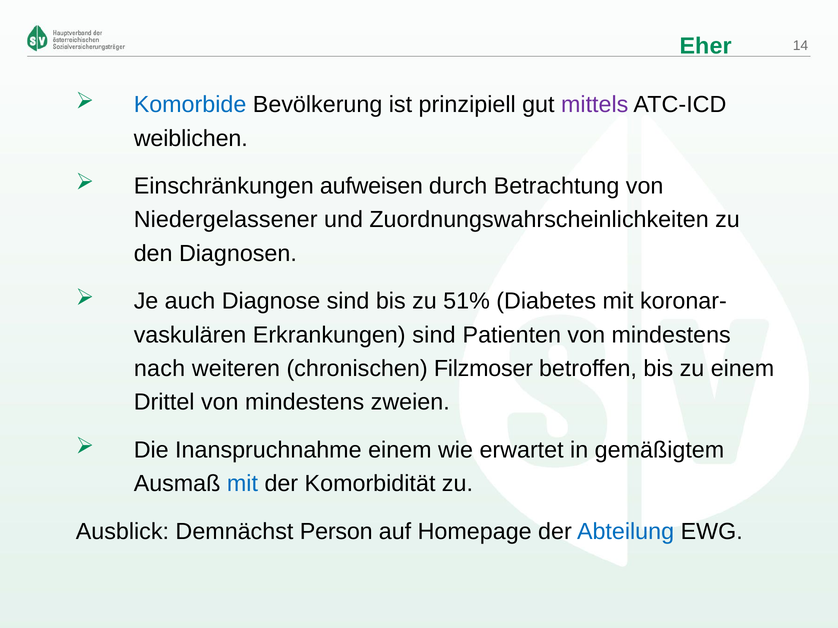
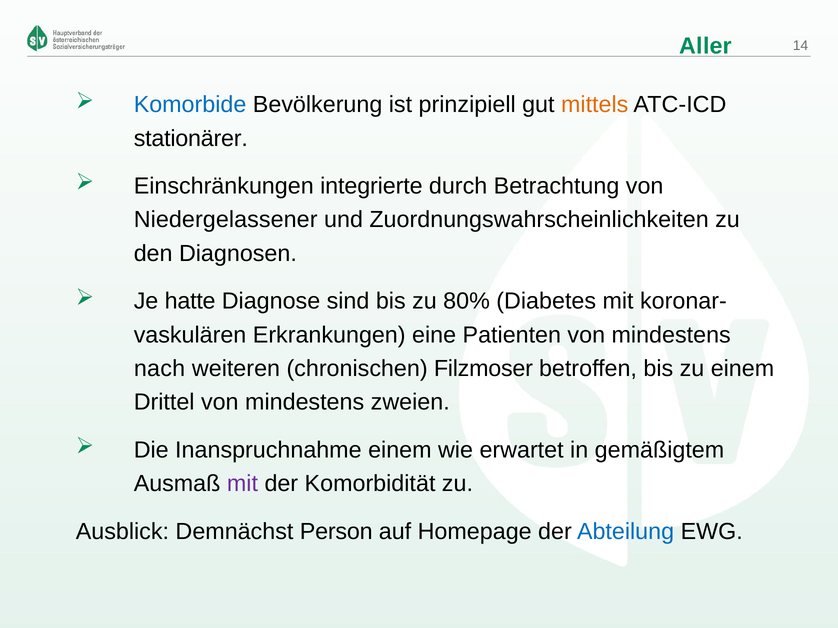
Eher: Eher -> Aller
mittels colour: purple -> orange
weiblichen: weiblichen -> stationärer
aufweisen: aufweisen -> integrierte
auch: auch -> hatte
51%: 51% -> 80%
Erkrankungen sind: sind -> eine
mit at (242, 484) colour: blue -> purple
